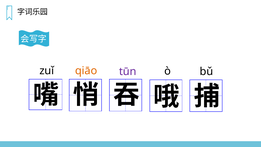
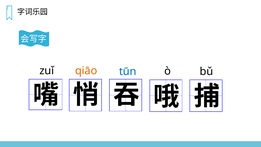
tūn colour: purple -> blue
